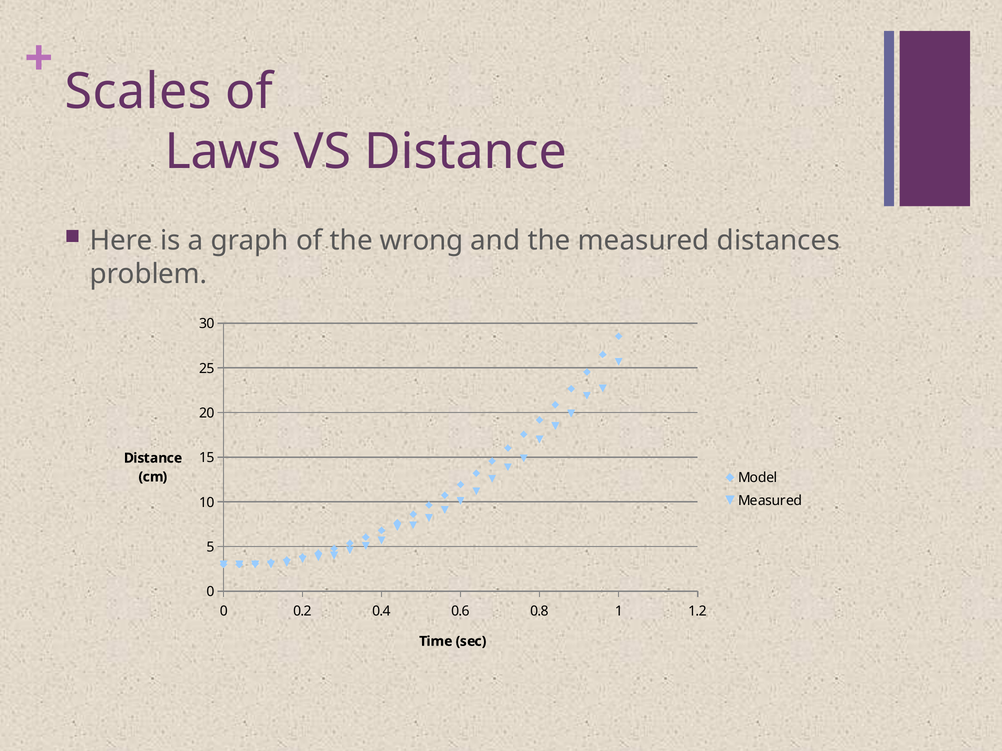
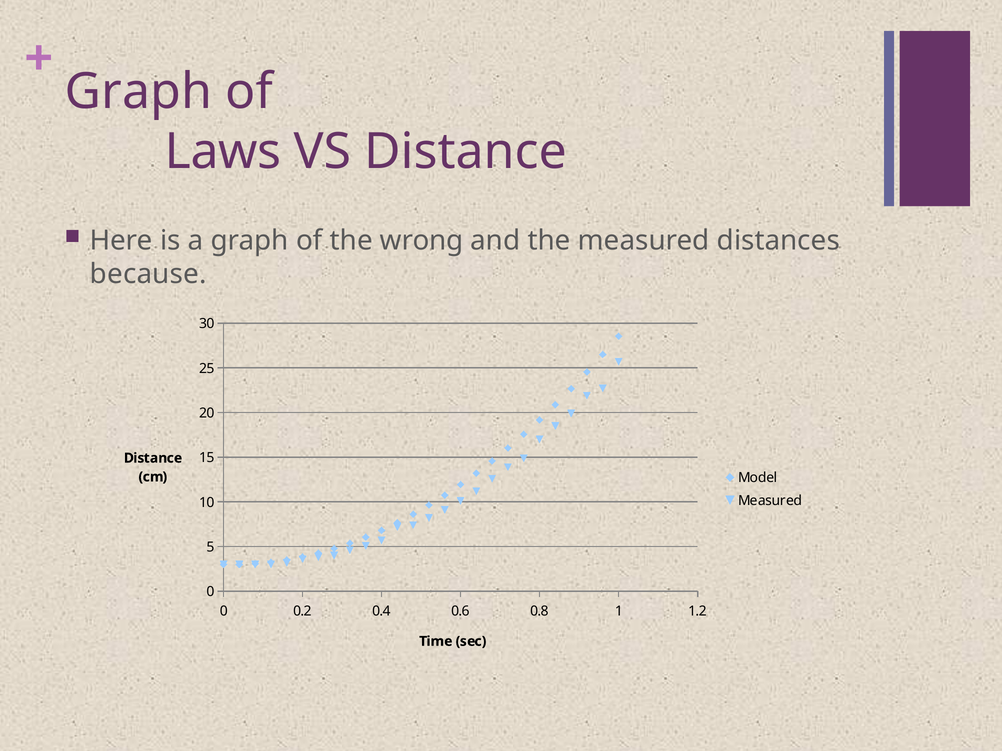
Scales at (138, 92): Scales -> Graph
problem: problem -> because
